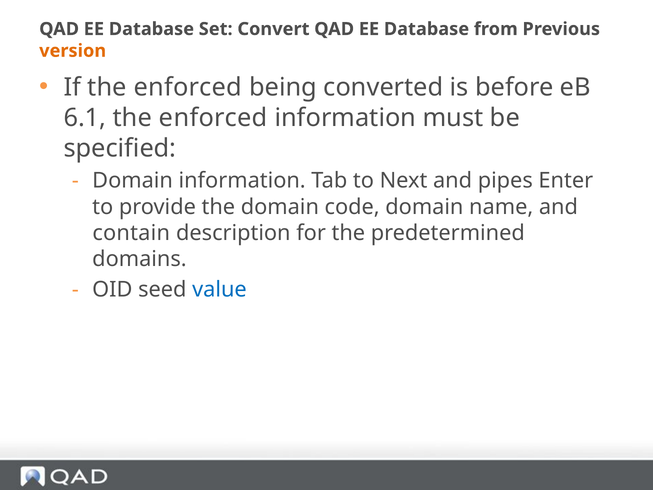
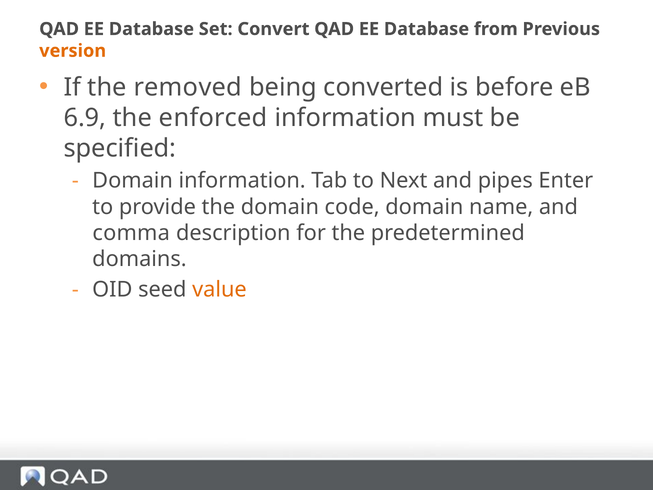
If the enforced: enforced -> removed
6.1: 6.1 -> 6.9
contain: contain -> comma
value colour: blue -> orange
